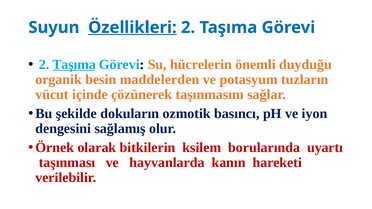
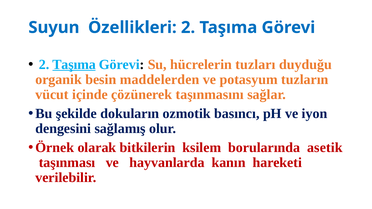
Özellikleri underline: present -> none
önemli: önemli -> tuzları
uyartı: uyartı -> asetik
